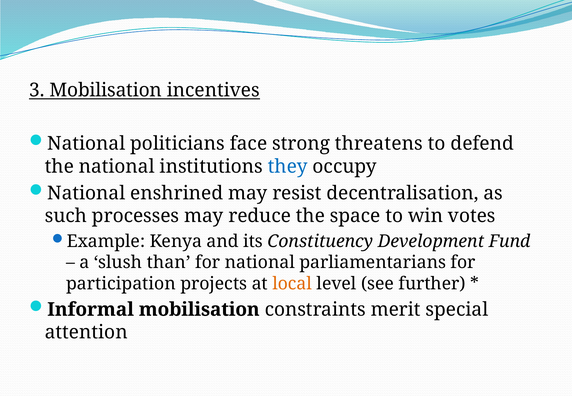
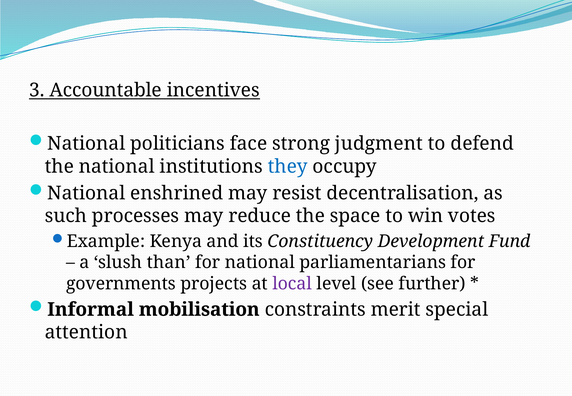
3 Mobilisation: Mobilisation -> Accountable
threatens: threatens -> judgment
participation: participation -> governments
local colour: orange -> purple
